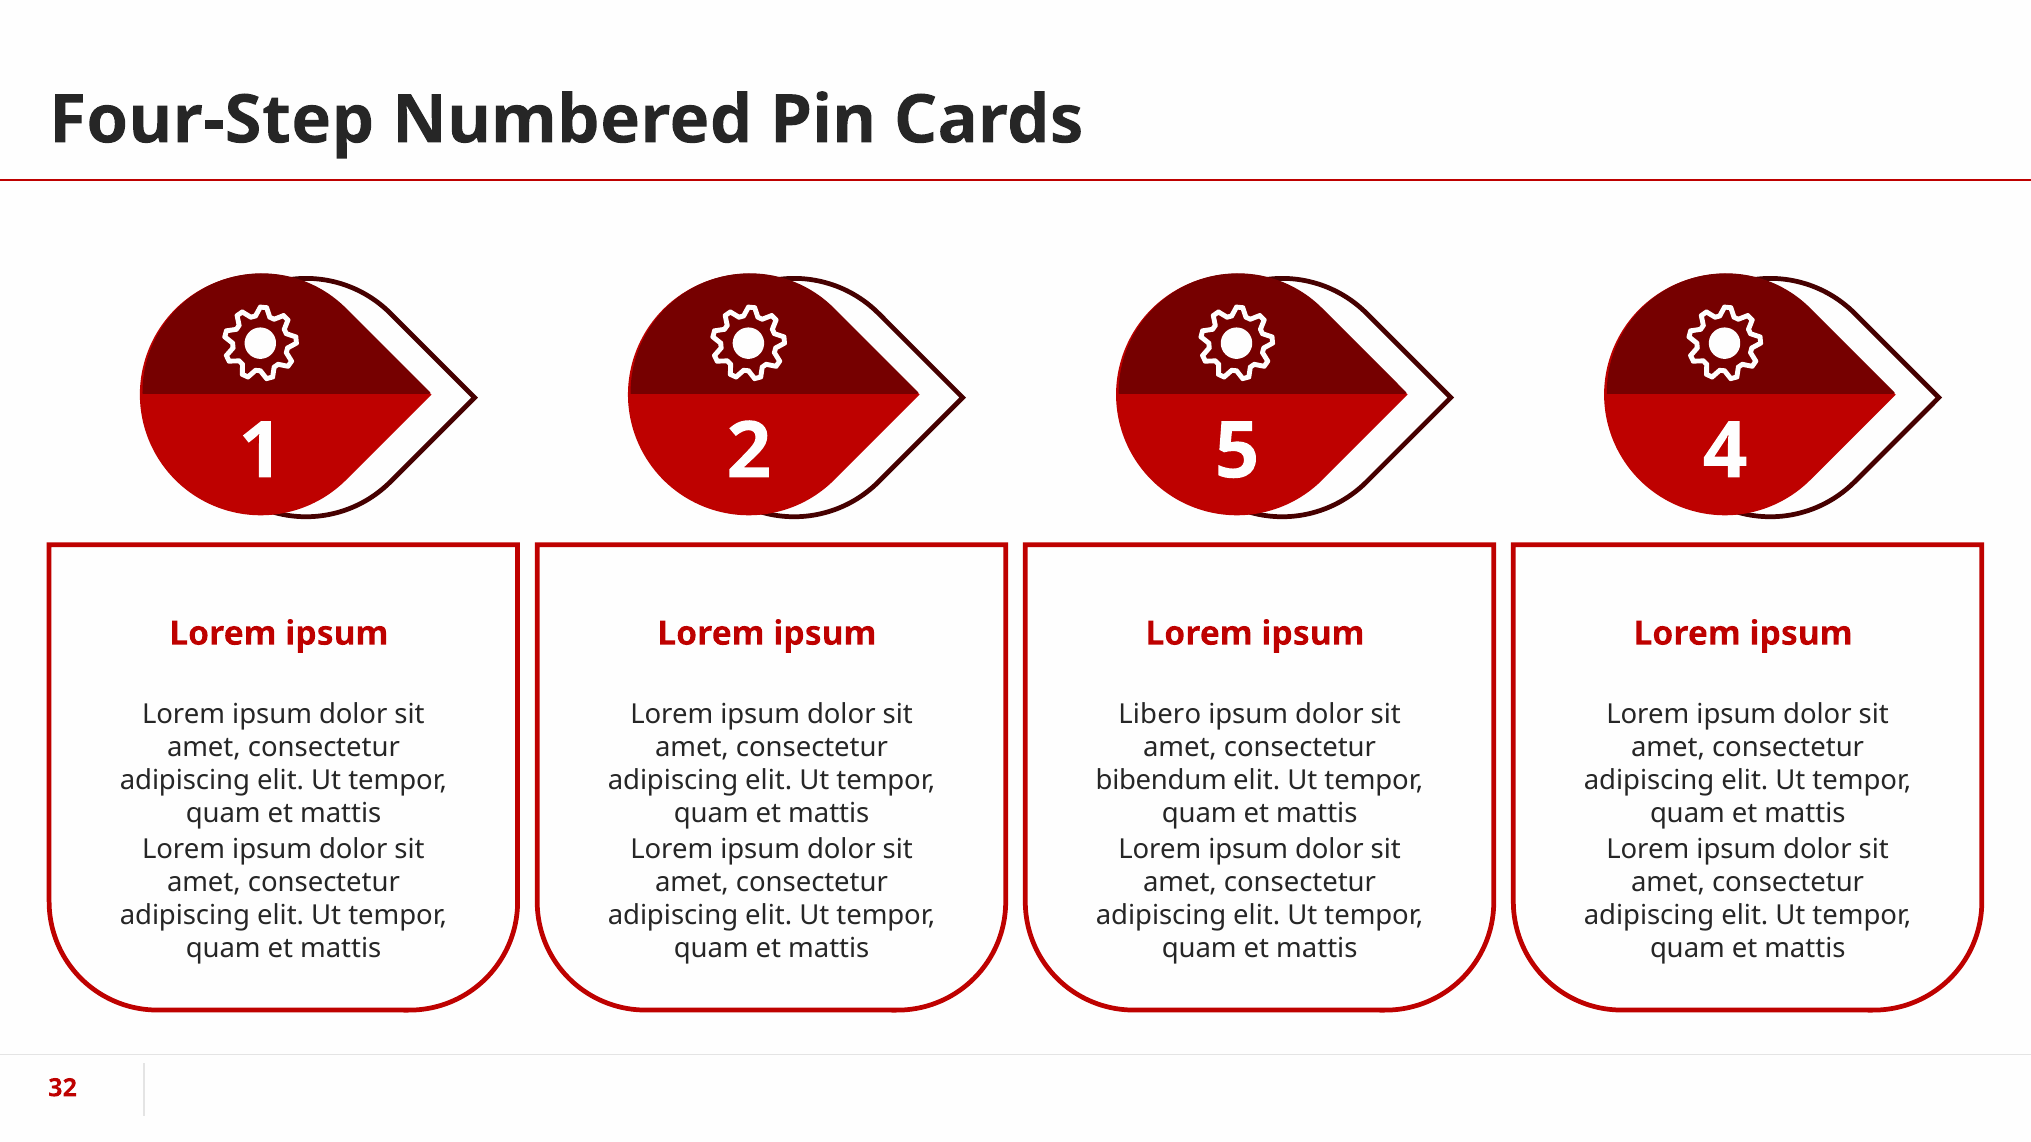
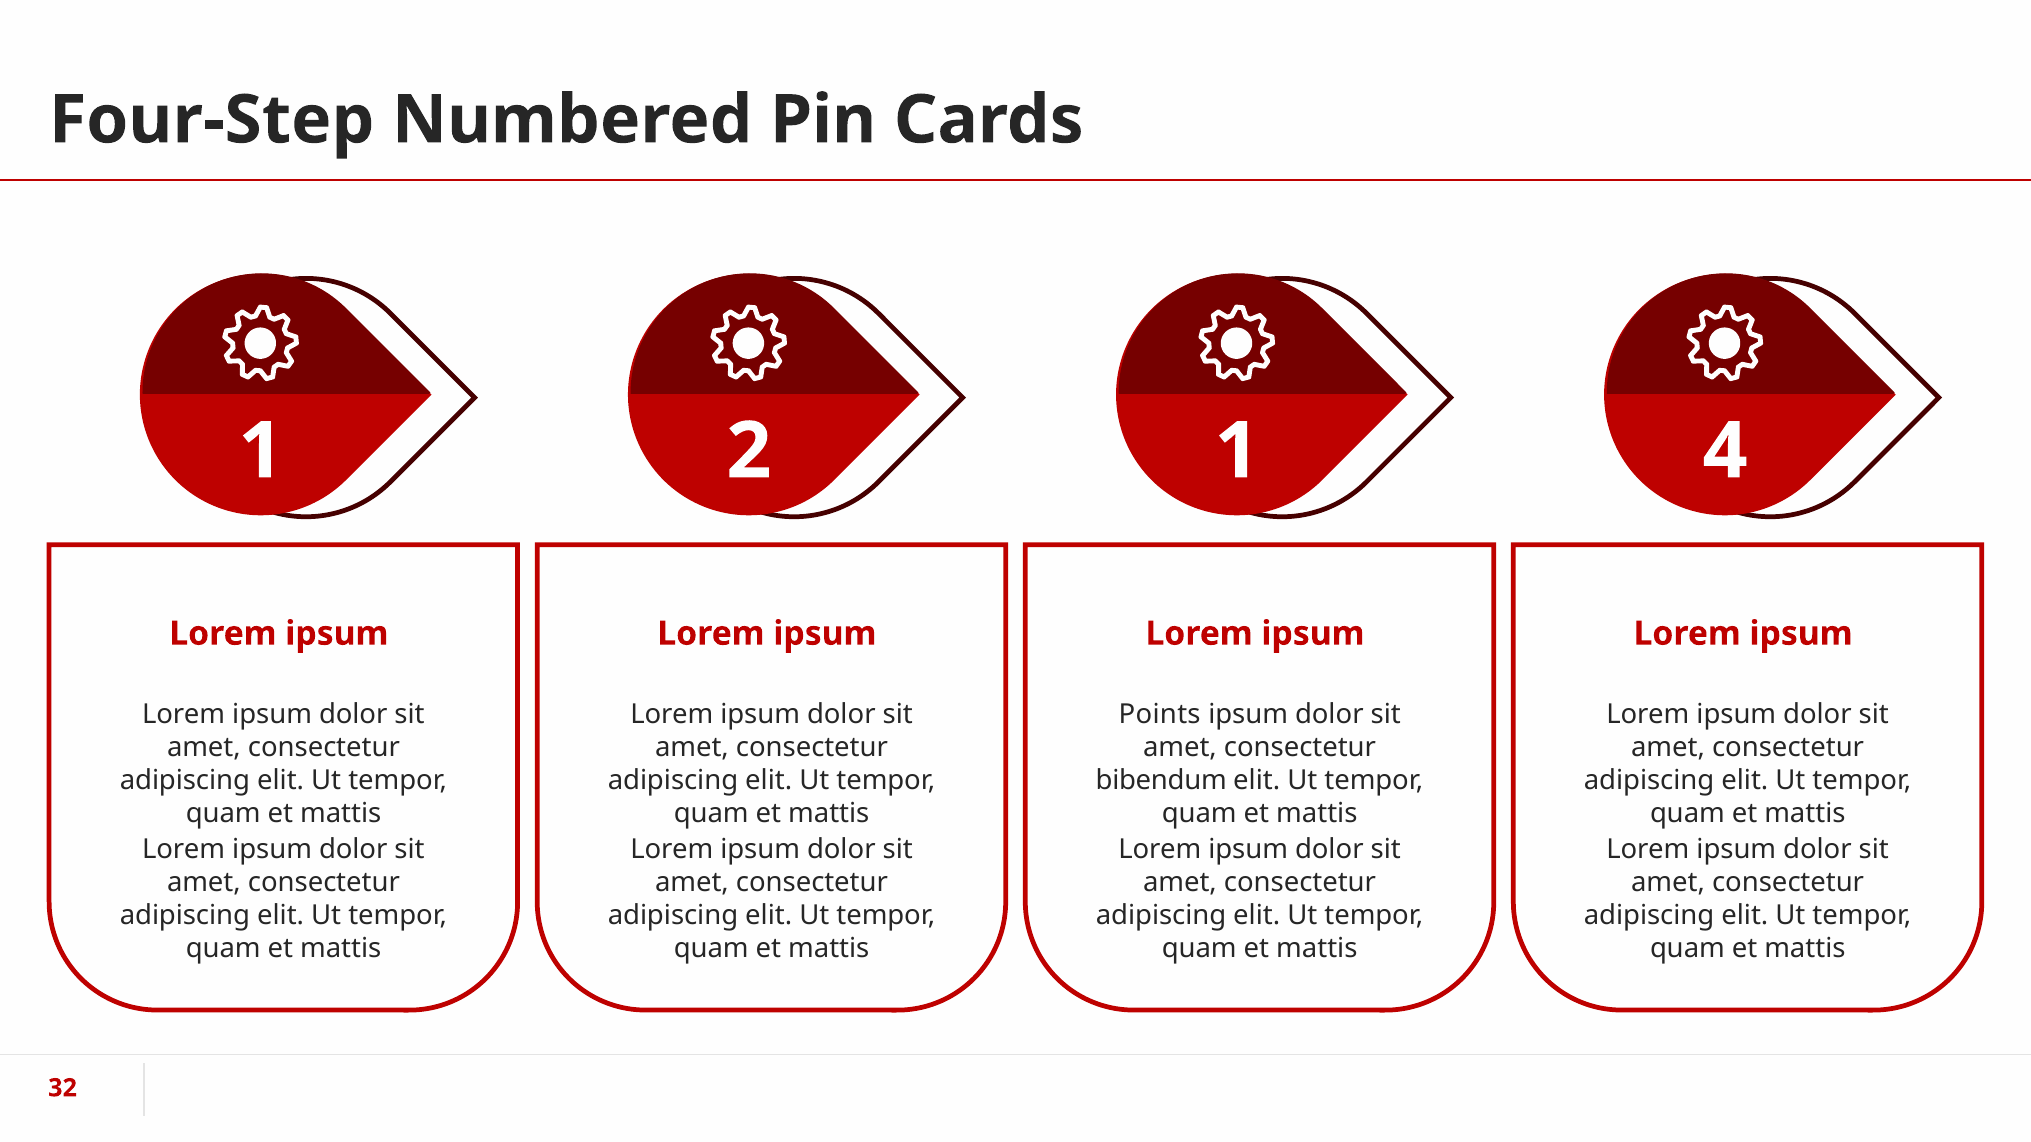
2 5: 5 -> 1
Libero: Libero -> Points
